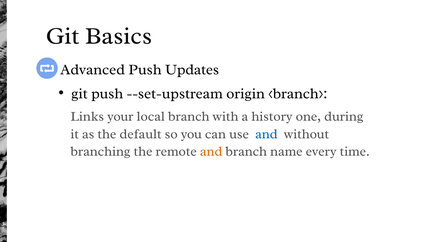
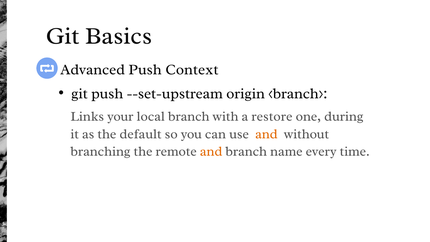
Updates: Updates -> Context
history: history -> restore
and at (266, 134) colour: blue -> orange
